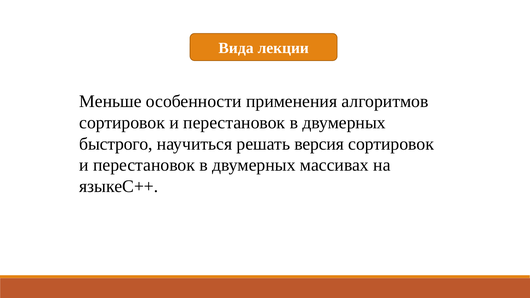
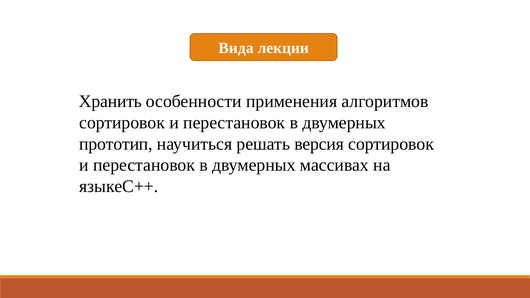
Меньше: Меньше -> Хранить
быстрого: быстрого -> прототип
